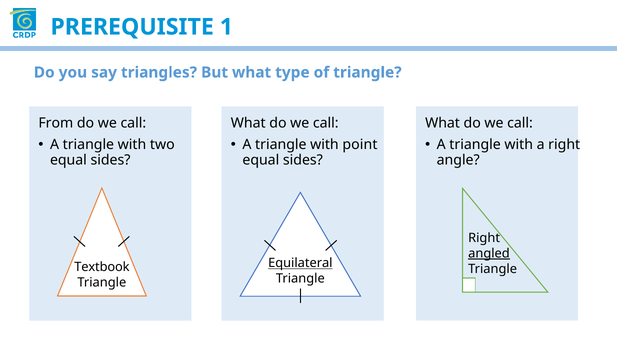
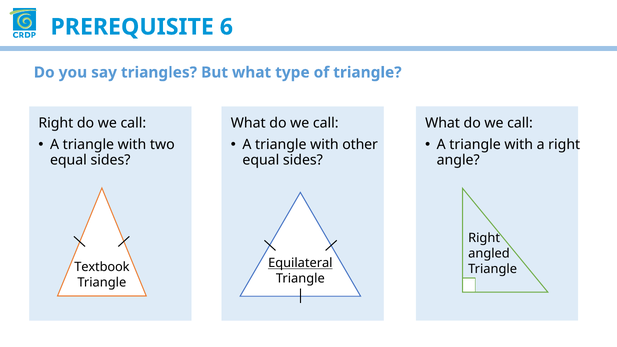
1: 1 -> 6
From at (56, 123): From -> Right
point: point -> other
angled underline: present -> none
